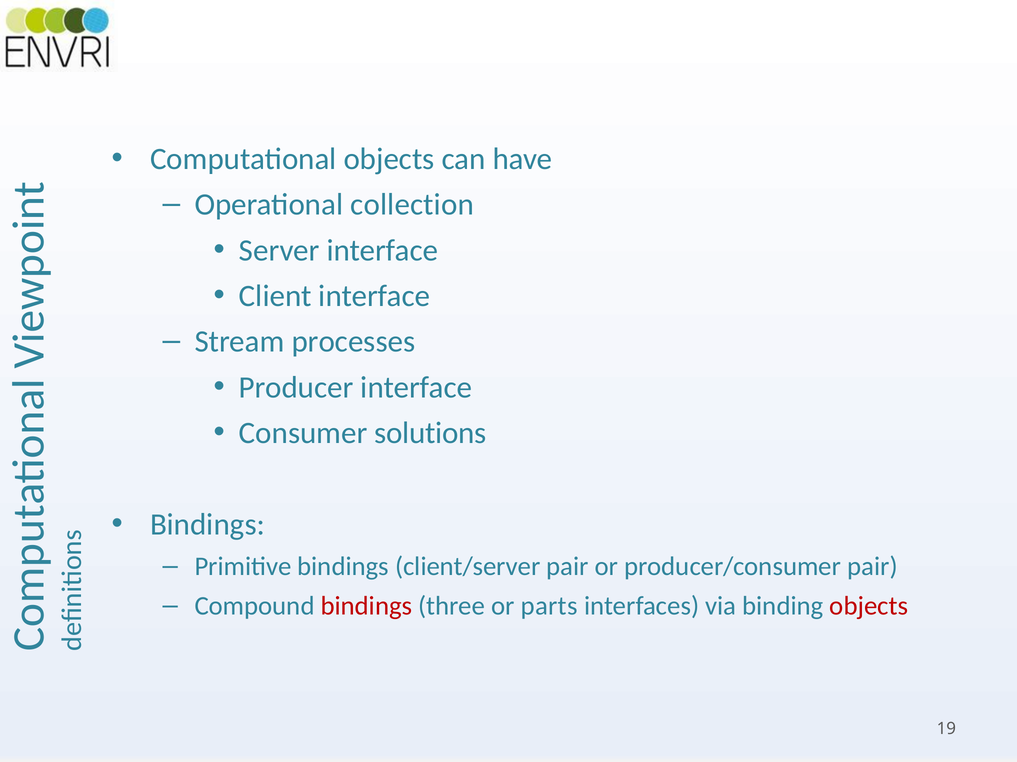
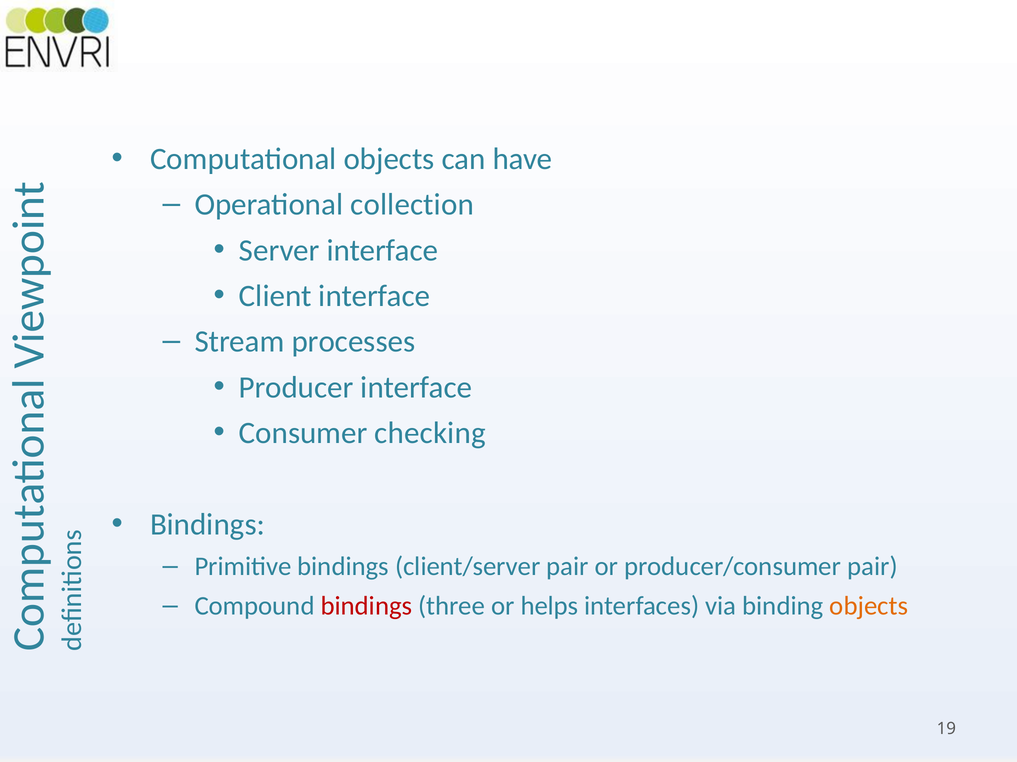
solutions: solutions -> checking
parts: parts -> helps
objects at (869, 606) colour: red -> orange
